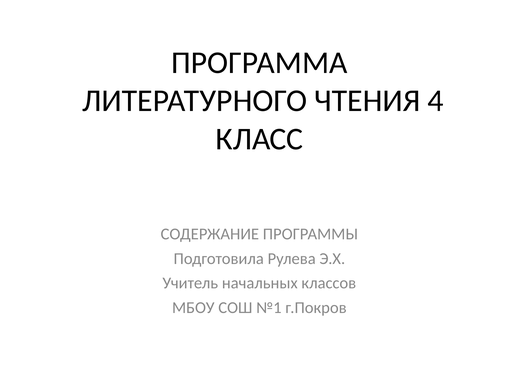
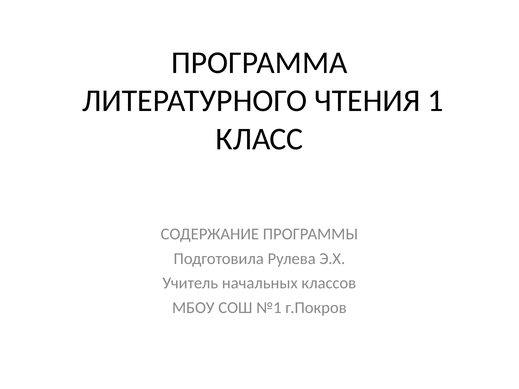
4: 4 -> 1
